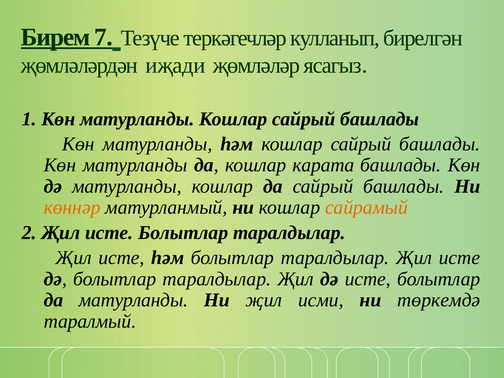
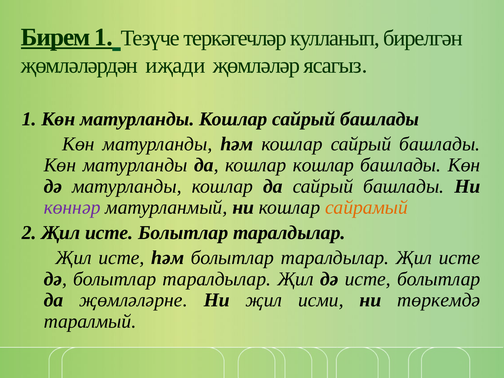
Бирем 7: 7 -> 1
кошлар карата: карата -> кошлар
көннәр colour: orange -> purple
да матурланды: матурланды -> җөмләләрне
